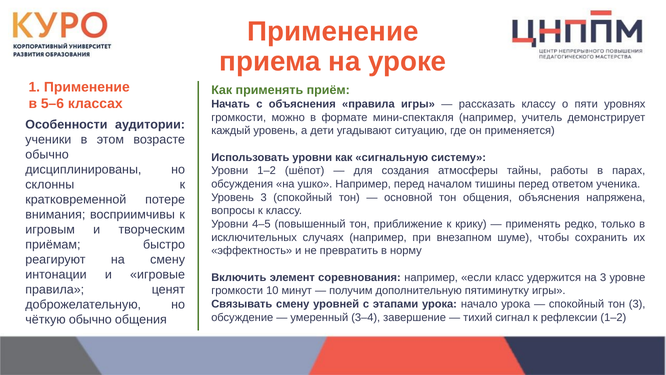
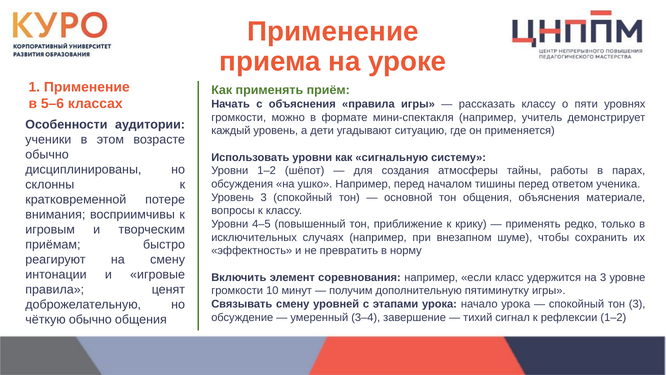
напряжена: напряжена -> материале
